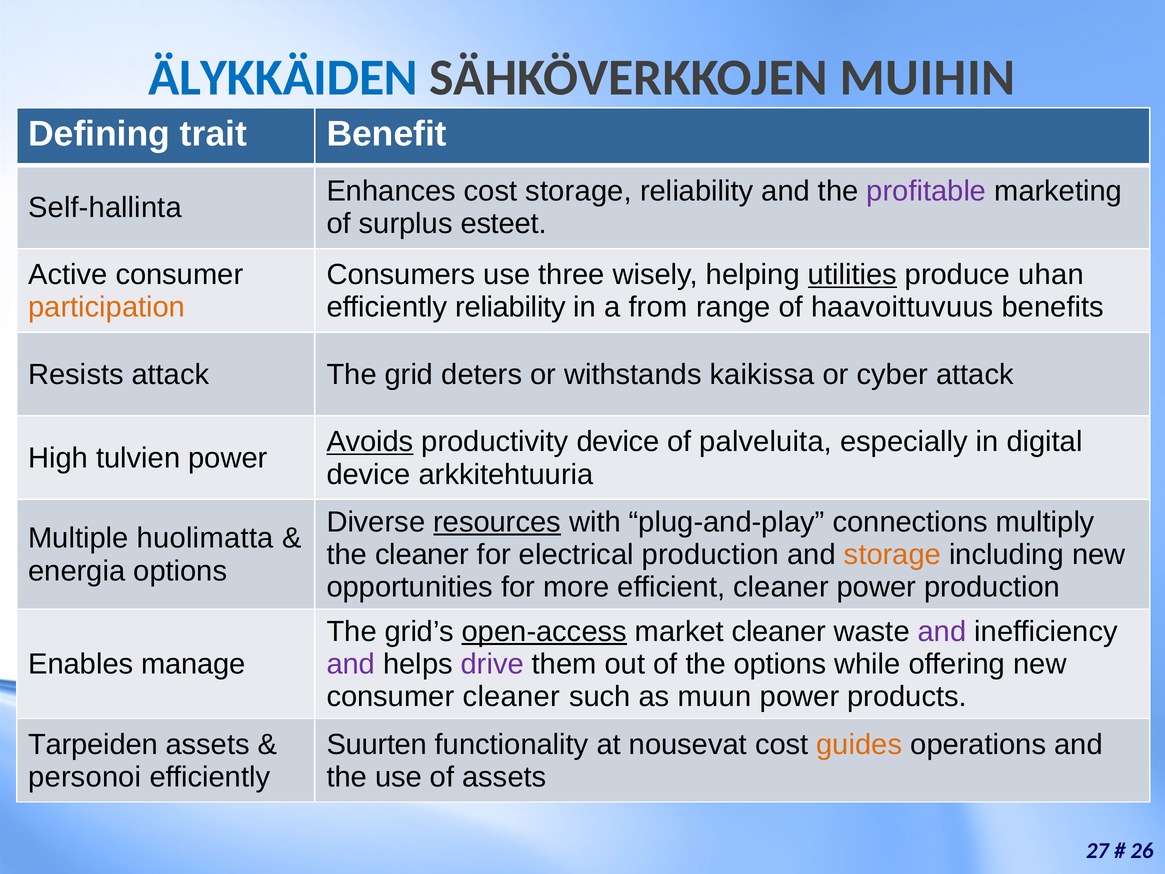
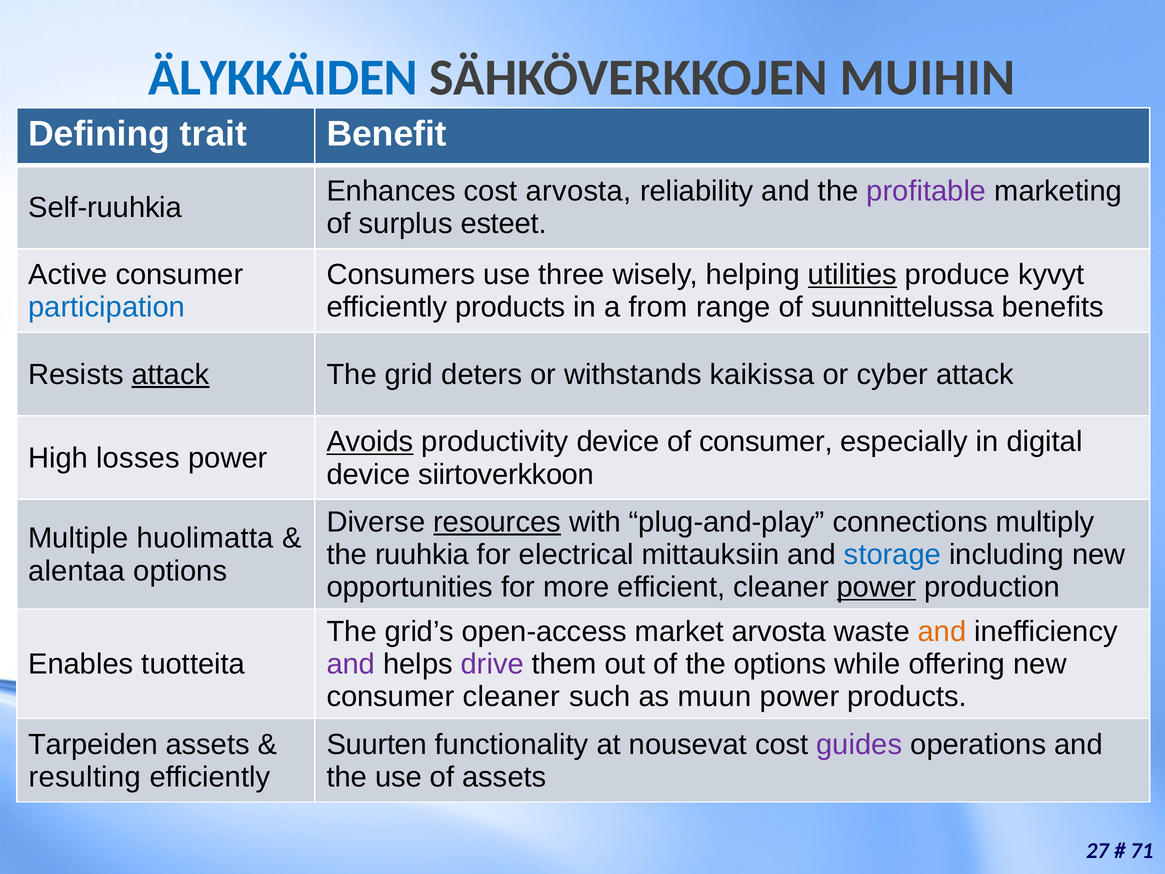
cost storage: storage -> arvosta
Self-hallinta: Self-hallinta -> Self-ruuhkia
uhan: uhan -> kyvyt
participation colour: orange -> blue
efficiently reliability: reliability -> products
haavoittuvuus: haavoittuvuus -> suunnittelussa
attack at (170, 374) underline: none -> present
of palveluita: palveluita -> consumer
tulvien: tulvien -> losses
arkkitehtuuria: arkkitehtuuria -> siirtoverkkoon
the cleaner: cleaner -> ruuhkia
electrical production: production -> mittauksiin
storage at (893, 554) colour: orange -> blue
energia: energia -> alentaa
power at (876, 587) underline: none -> present
open-access underline: present -> none
market cleaner: cleaner -> arvosta
and at (942, 631) colour: purple -> orange
manage: manage -> tuotteita
guides colour: orange -> purple
personoi: personoi -> resulting
26: 26 -> 71
